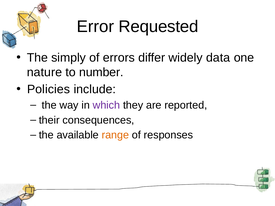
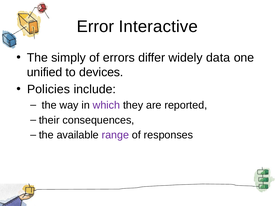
Requested: Requested -> Interactive
nature: nature -> unified
number: number -> devices
range colour: orange -> purple
